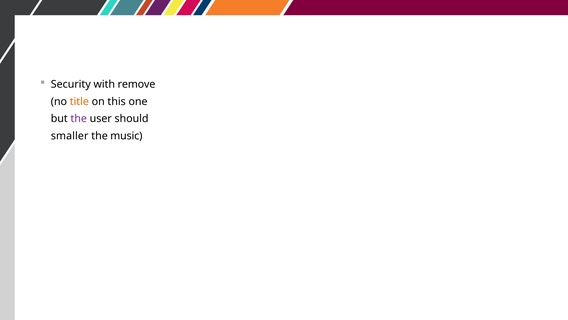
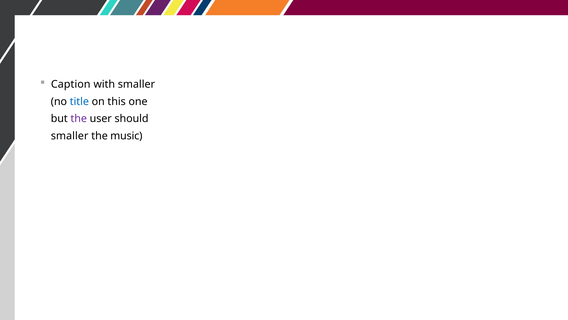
Security: Security -> Caption
with remove: remove -> smaller
title colour: orange -> blue
